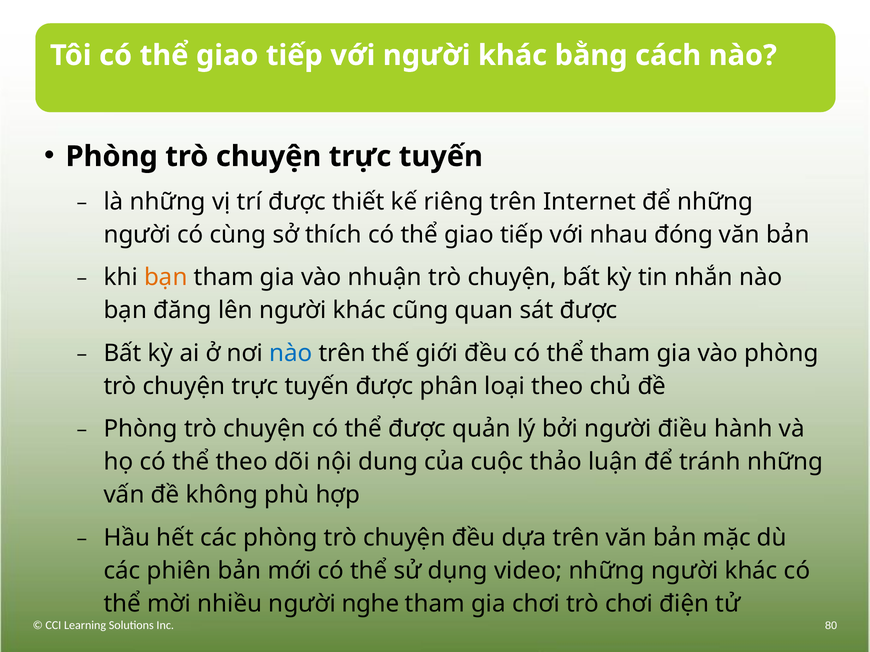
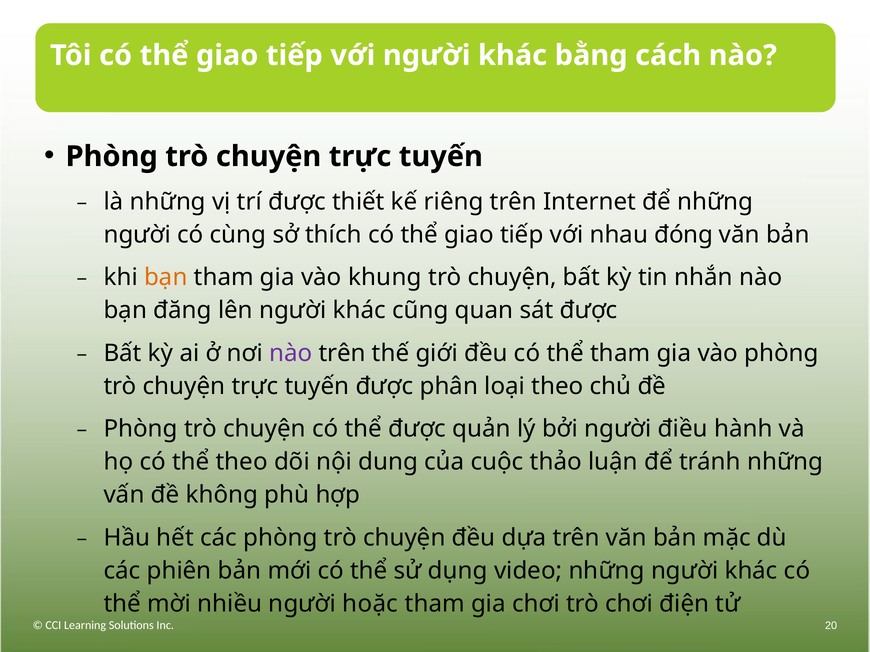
nhuận: nhuận -> khung
nào at (291, 353) colour: blue -> purple
nghe: nghe -> hoặc
80: 80 -> 20
